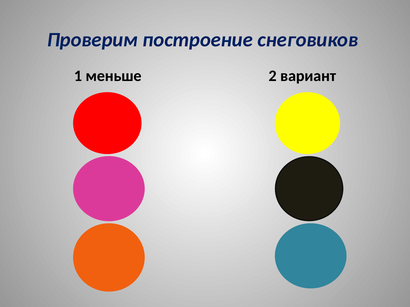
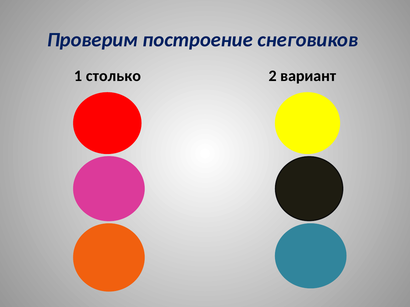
меньше: меньше -> столько
